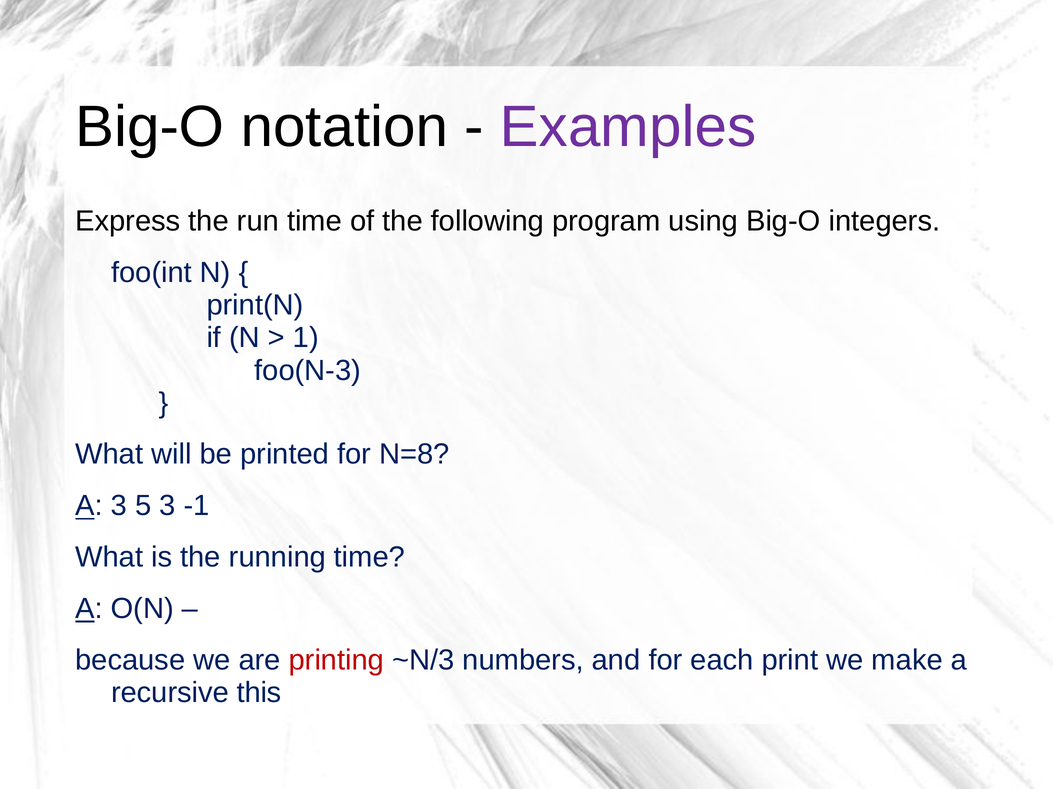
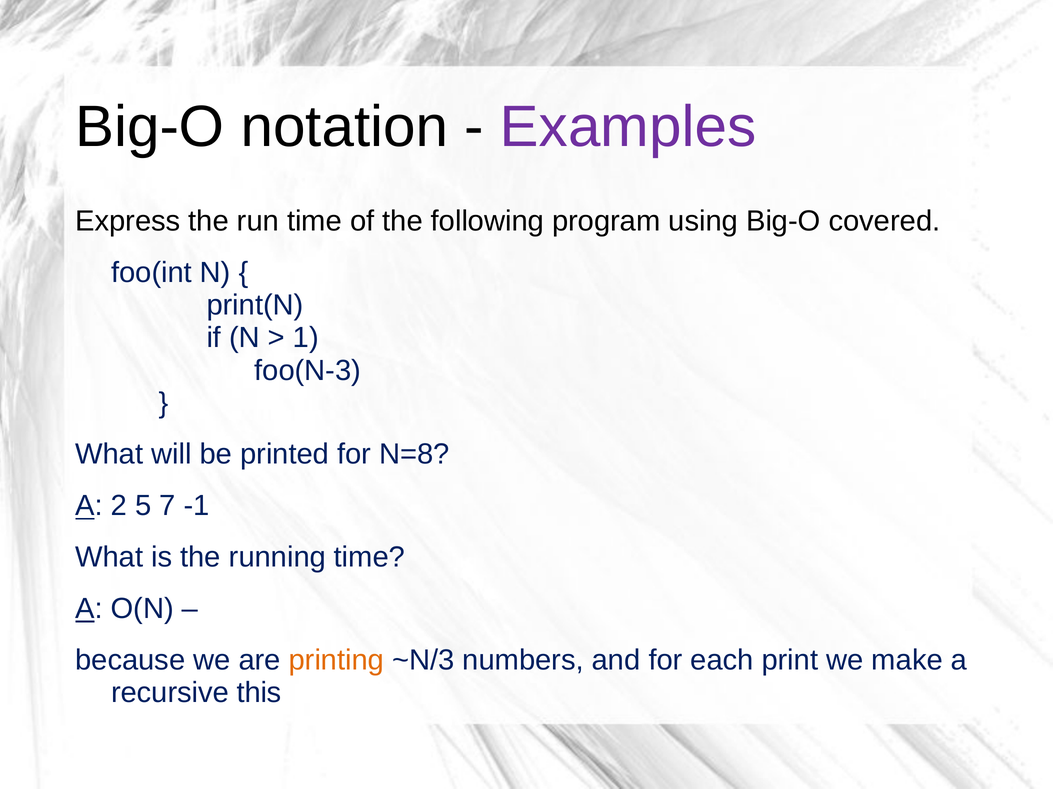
integers: integers -> covered
A 3: 3 -> 2
5 3: 3 -> 7
printing colour: red -> orange
